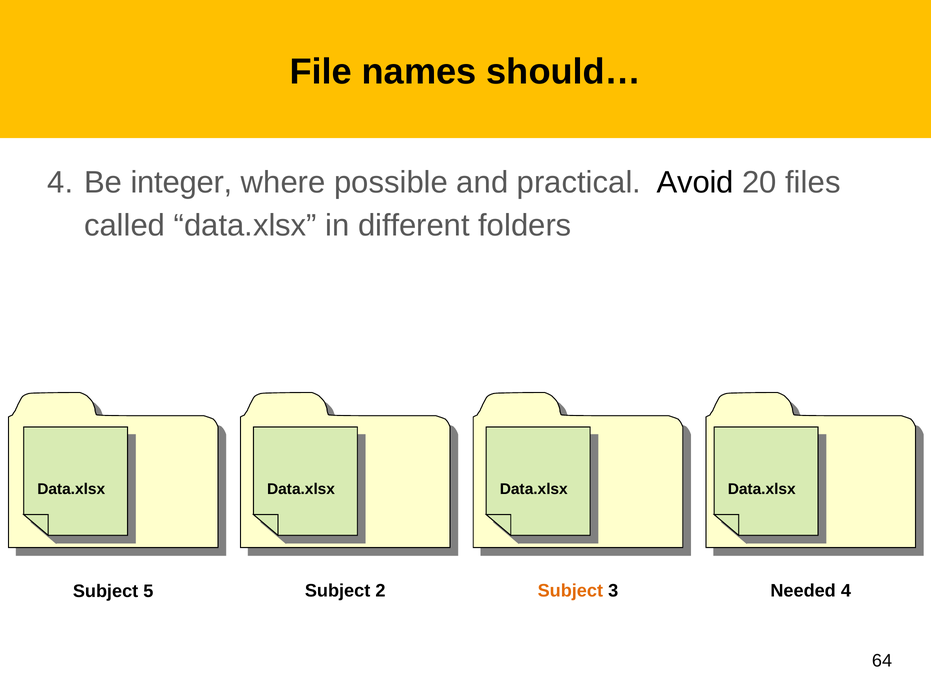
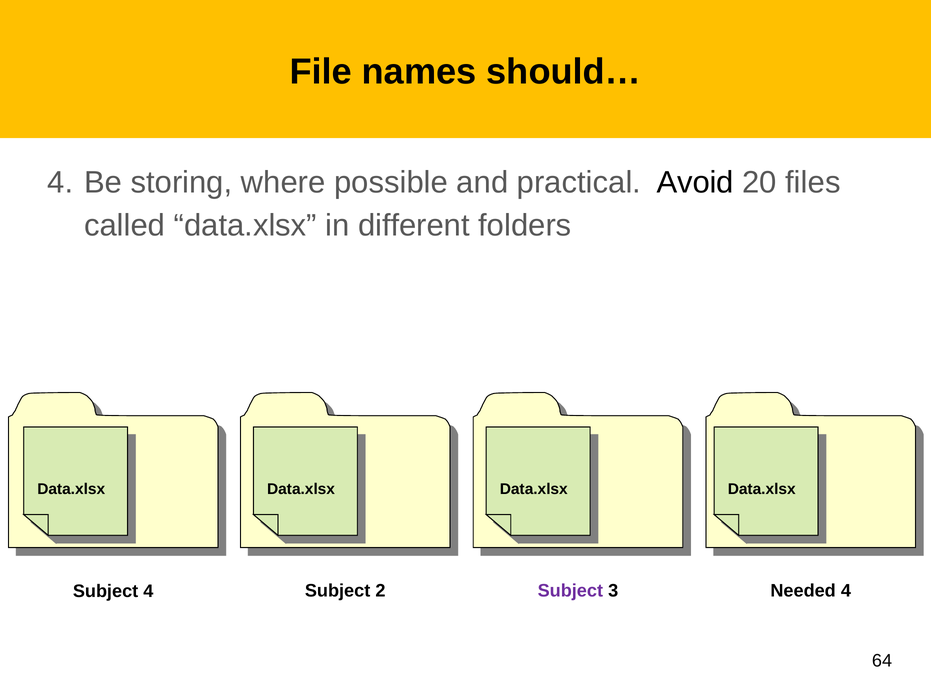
integer: integer -> storing
Subject 5: 5 -> 4
Subject at (570, 591) colour: orange -> purple
